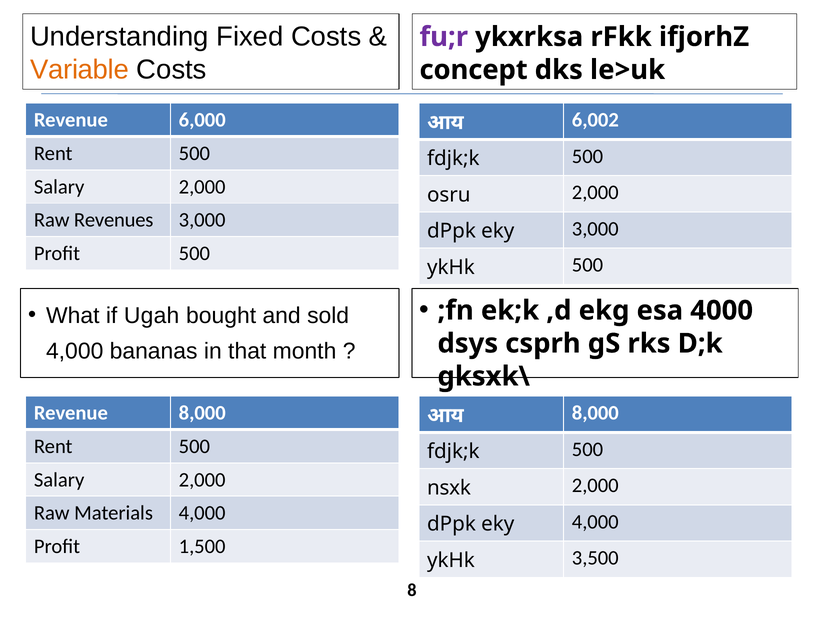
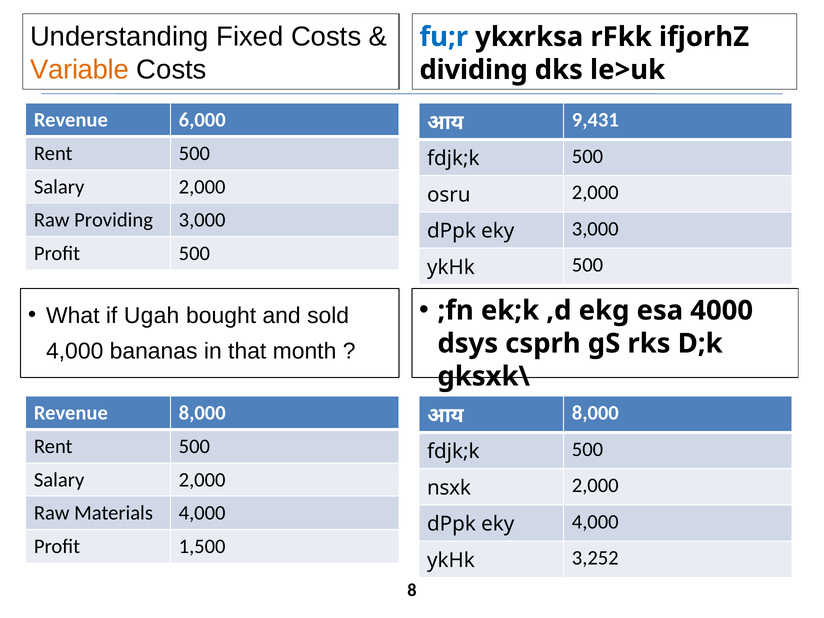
fu;r colour: purple -> blue
concept: concept -> dividing
6,002: 6,002 -> 9,431
Revenues: Revenues -> Providing
3,500: 3,500 -> 3,252
